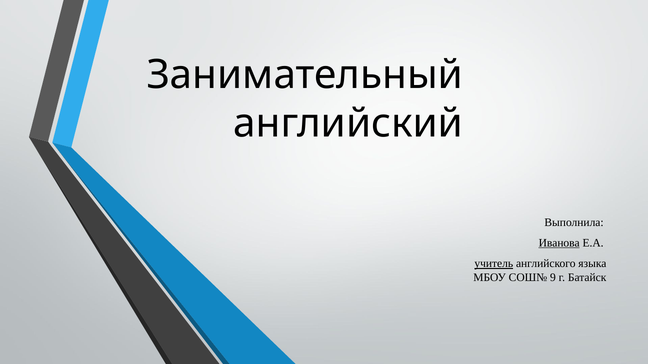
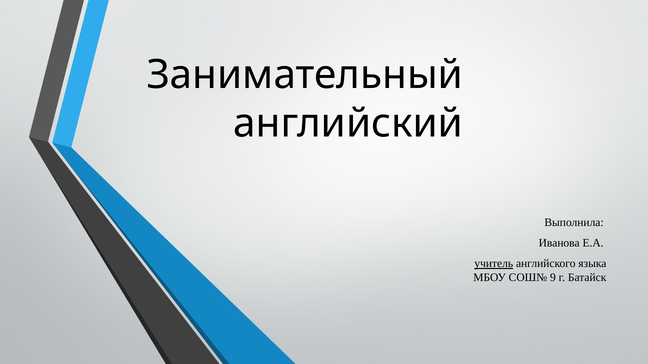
Иванова underline: present -> none
